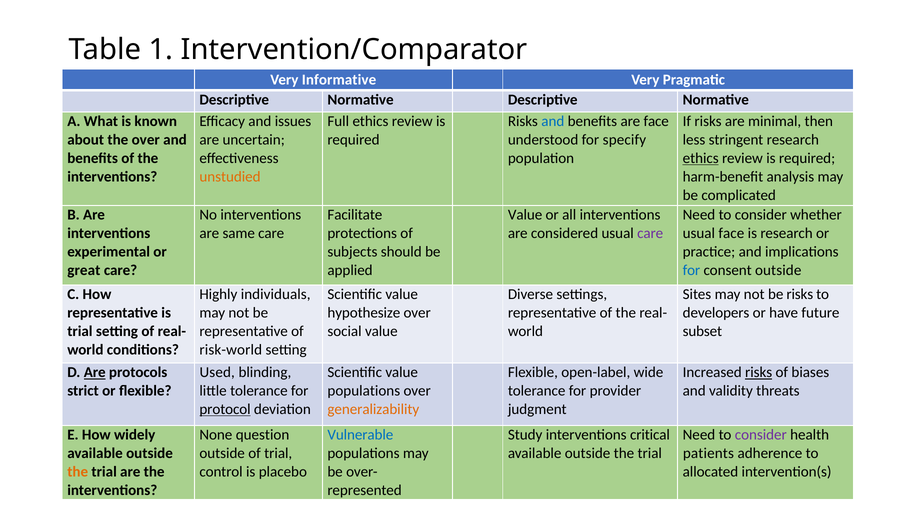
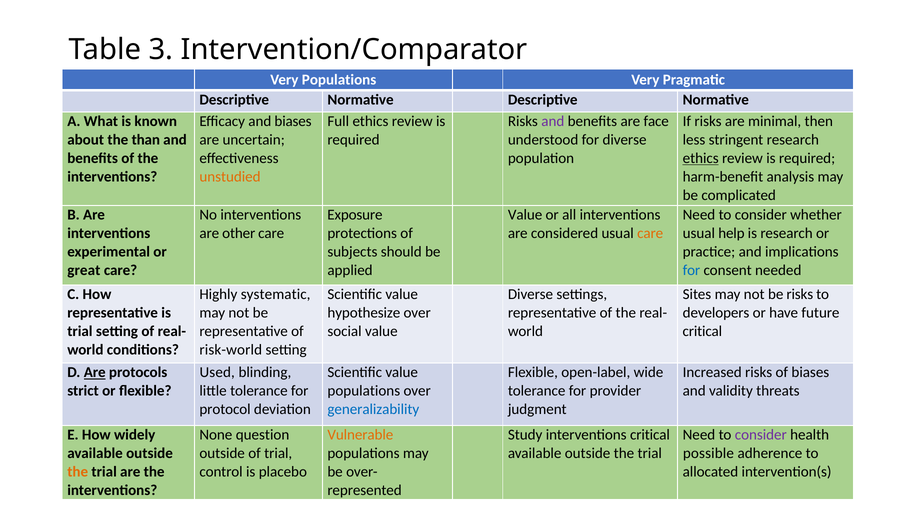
1: 1 -> 3
Very Informative: Informative -> Populations
and issues: issues -> biases
and at (553, 121) colour: blue -> purple
the over: over -> than
for specify: specify -> diverse
Facilitate: Facilitate -> Exposure
same: same -> other
care at (650, 233) colour: purple -> orange
usual face: face -> help
consent outside: outside -> needed
individuals: individuals -> systematic
subset at (702, 331): subset -> critical
risks at (759, 372) underline: present -> none
protocol underline: present -> none
generalizability colour: orange -> blue
Vulnerable colour: blue -> orange
patients: patients -> possible
